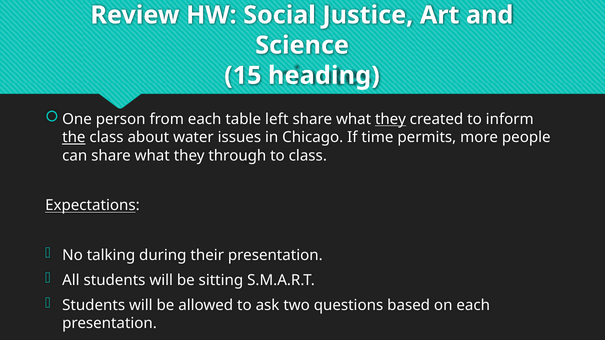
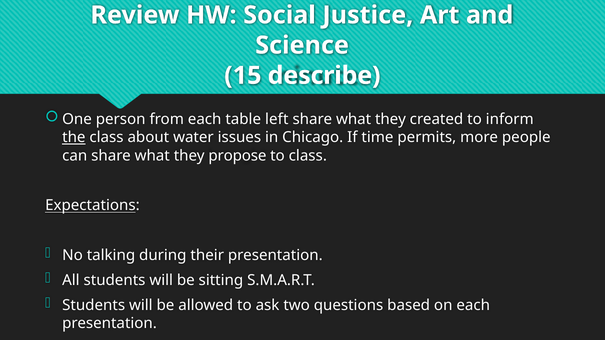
heading: heading -> describe
they at (391, 119) underline: present -> none
through: through -> propose
